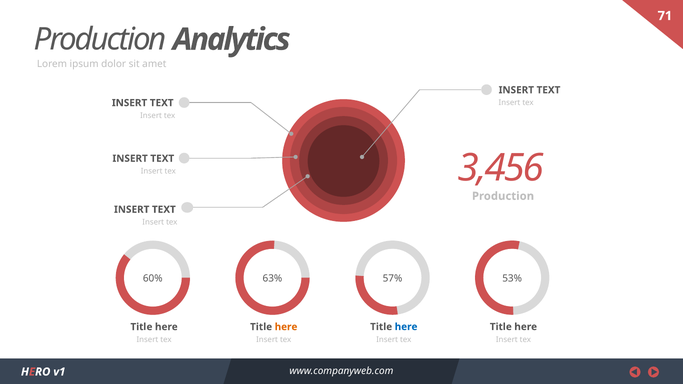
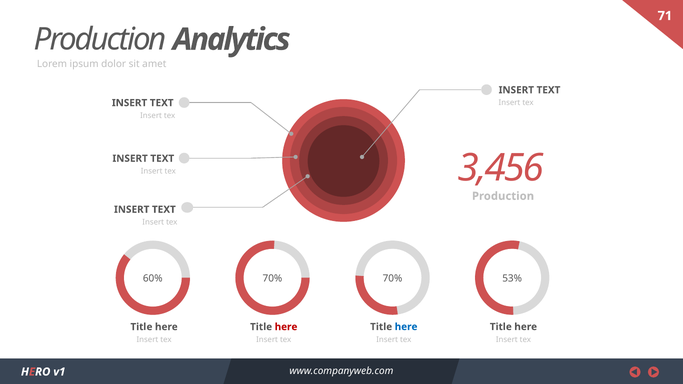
57% at (392, 278): 57% -> 70%
63% at (272, 279): 63% -> 70%
here at (286, 327) colour: orange -> red
